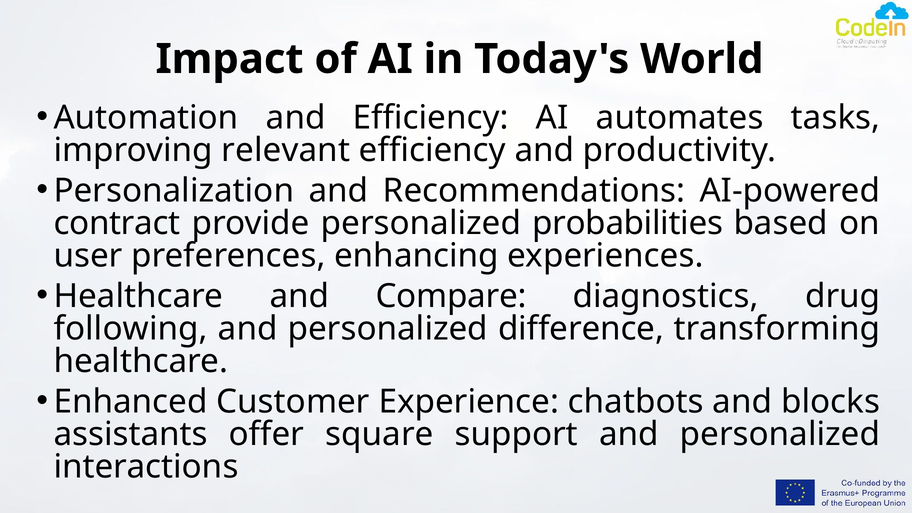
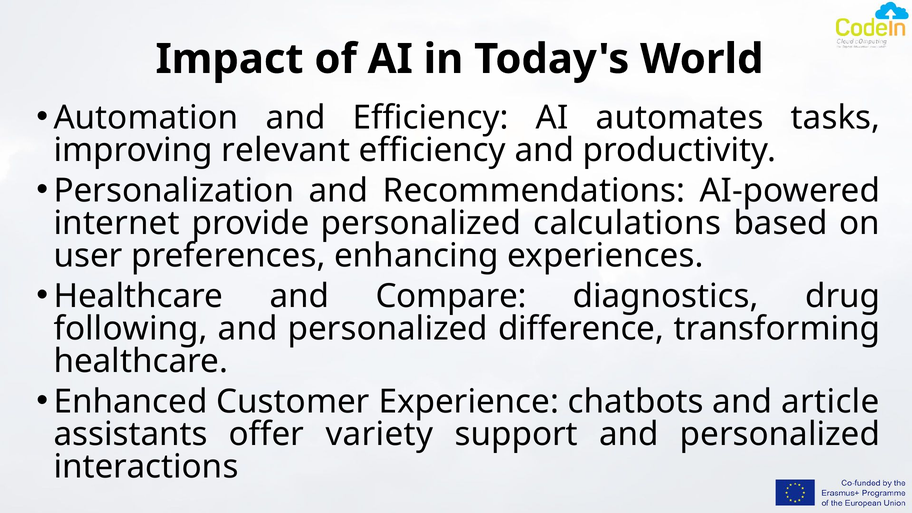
contract: contract -> internet
probabilities: probabilities -> calculations
blocks: blocks -> article
square: square -> variety
